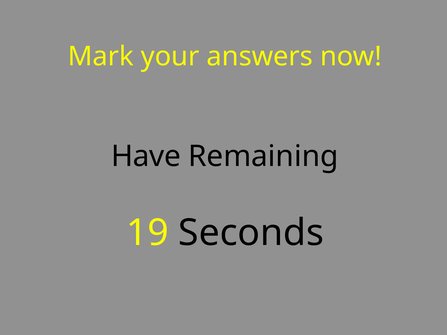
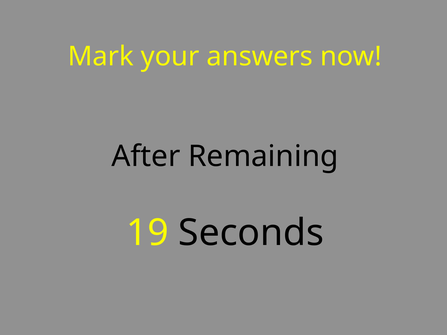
Have: Have -> After
